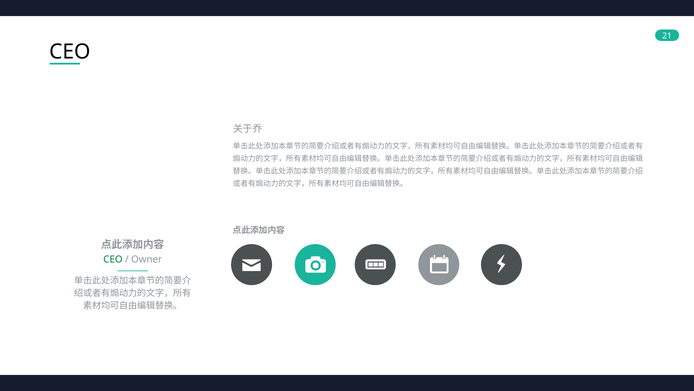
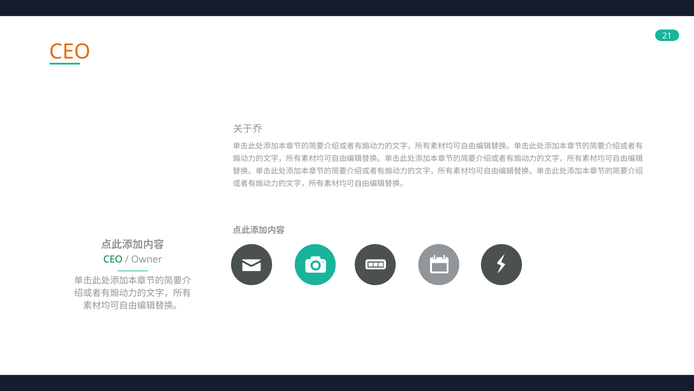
CEO at (70, 52) colour: black -> orange
